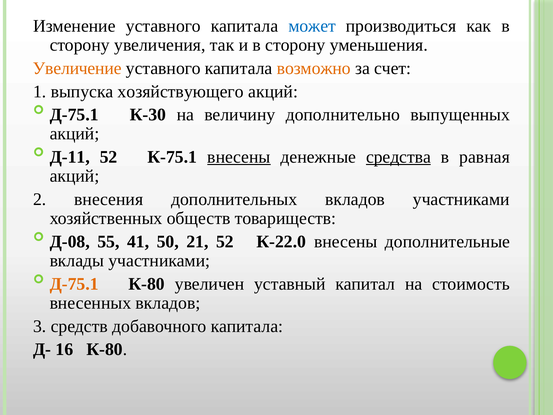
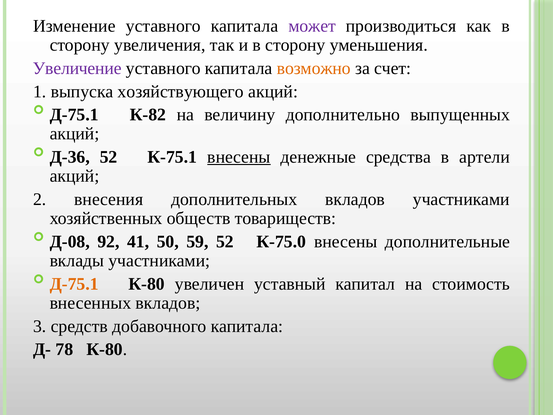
может colour: blue -> purple
Увеличение colour: orange -> purple
К-30: К-30 -> К-82
Д-11: Д-11 -> Д-36
средства underline: present -> none
равная: равная -> артели
55: 55 -> 92
21: 21 -> 59
К-22.0: К-22.0 -> К-75.0
16: 16 -> 78
